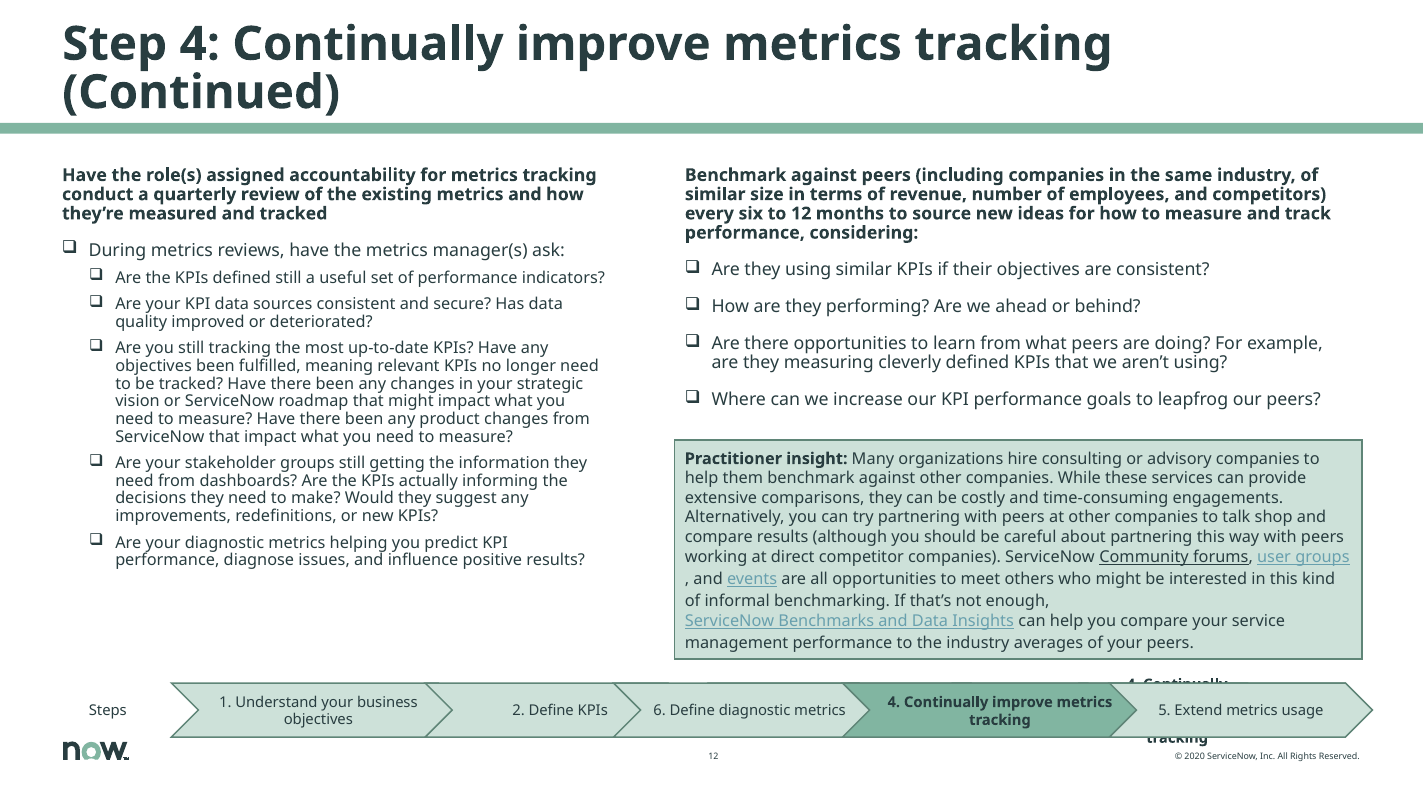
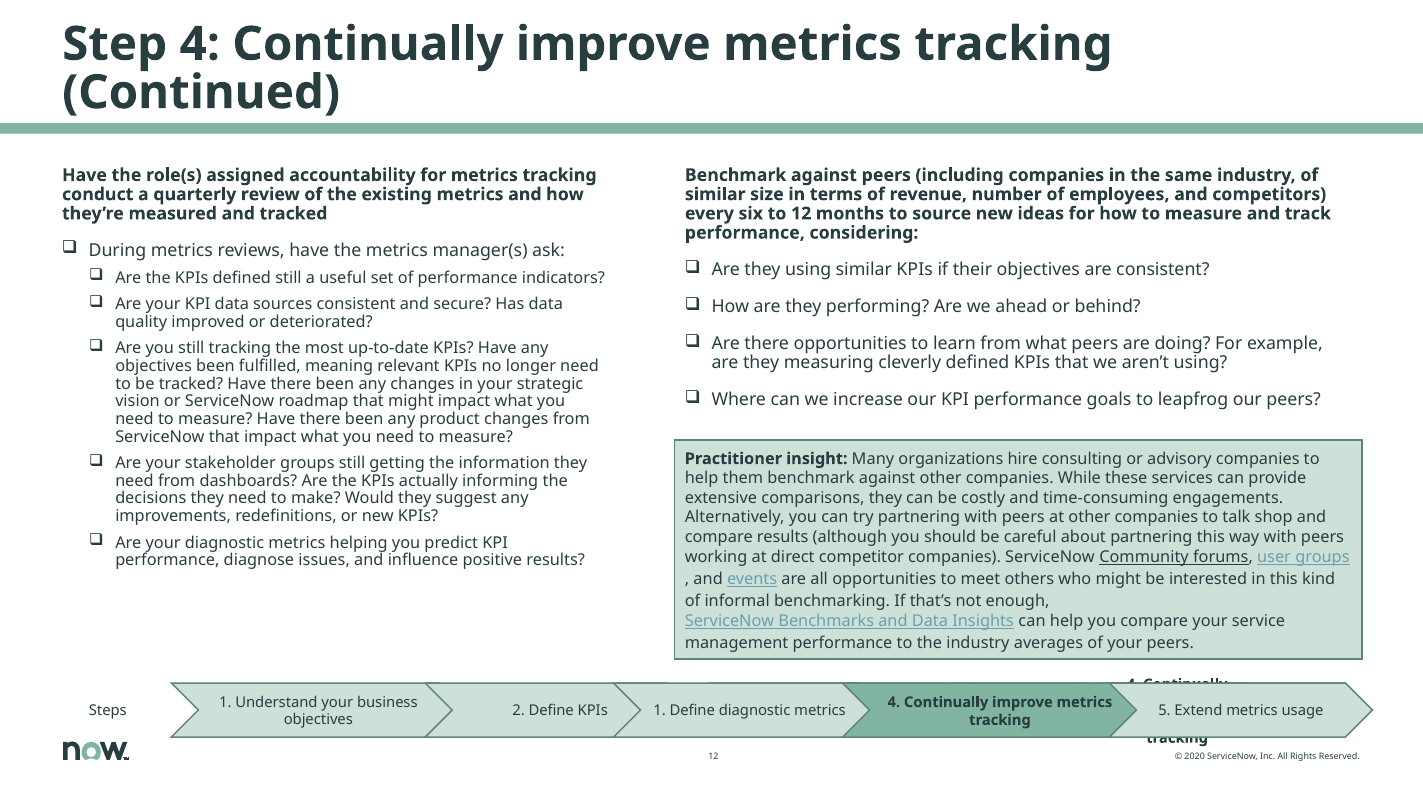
KPIs 6: 6 -> 1
